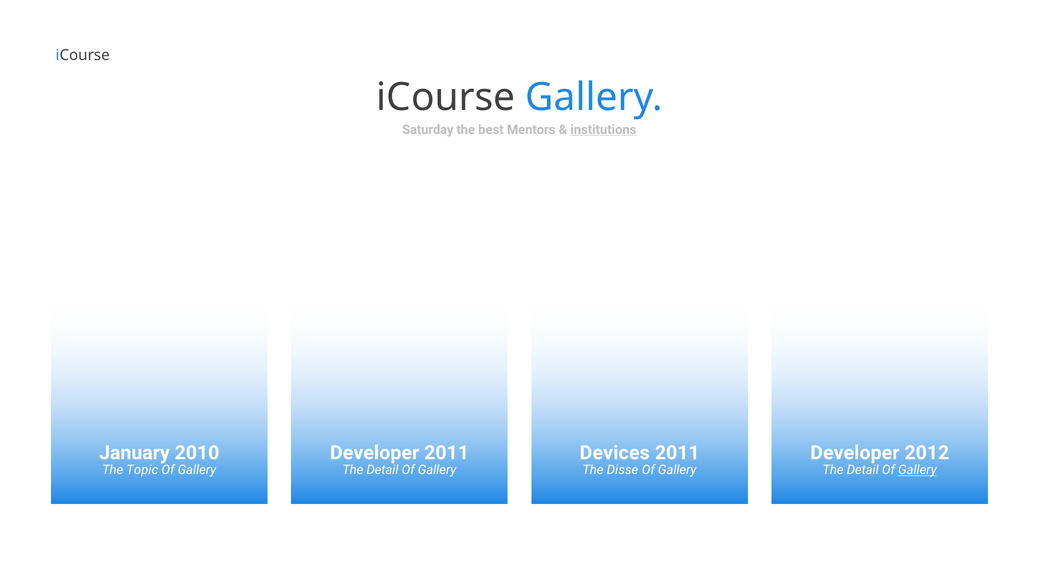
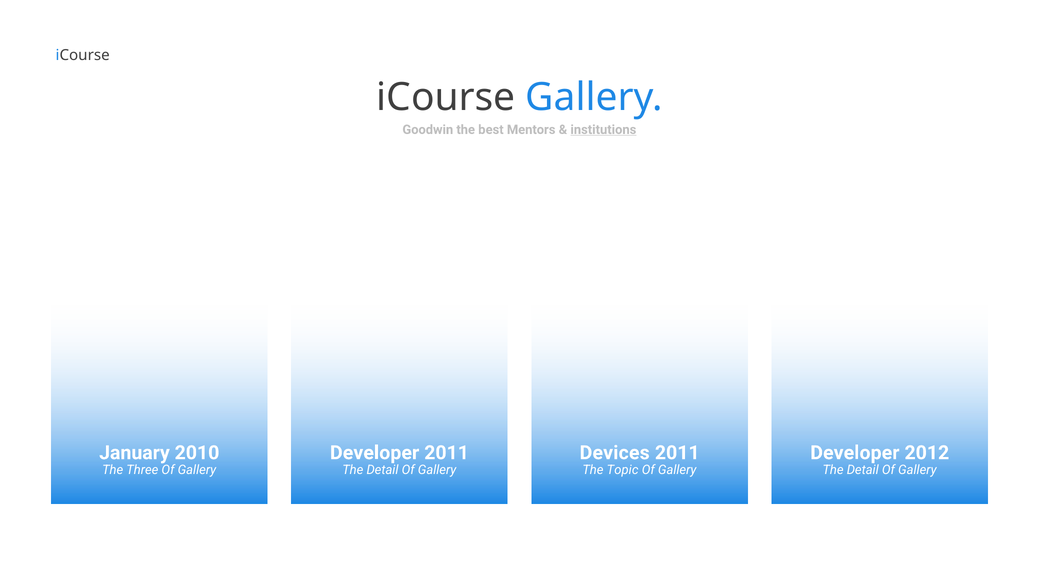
Saturday: Saturday -> Goodwin
Topic: Topic -> Three
Disse: Disse -> Topic
Gallery at (917, 470) underline: present -> none
